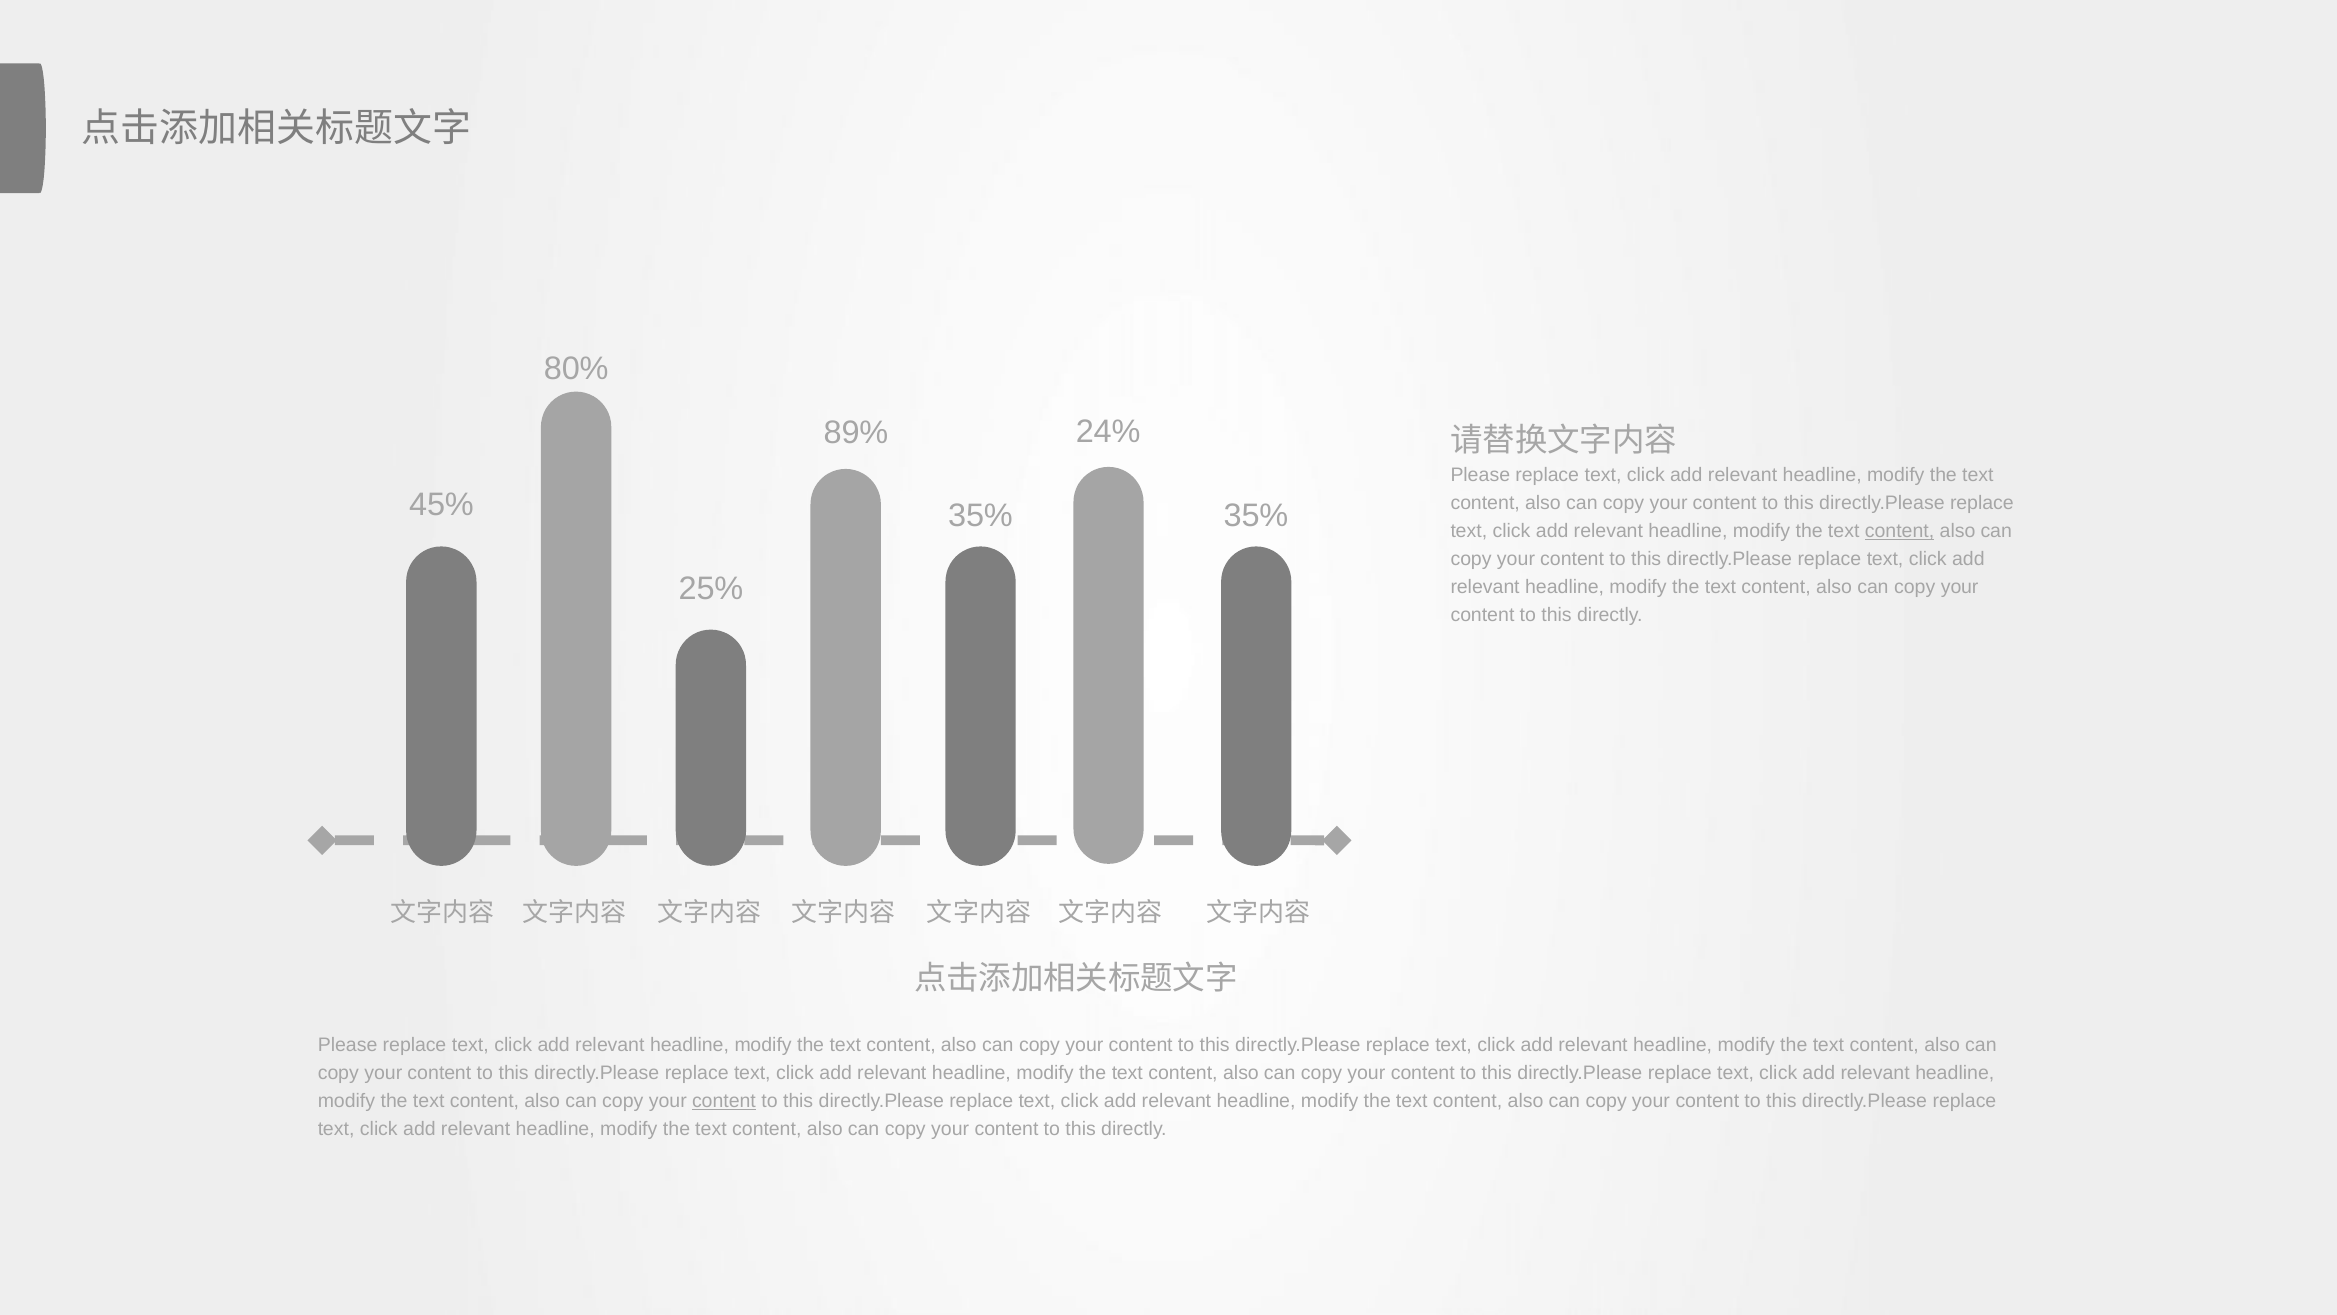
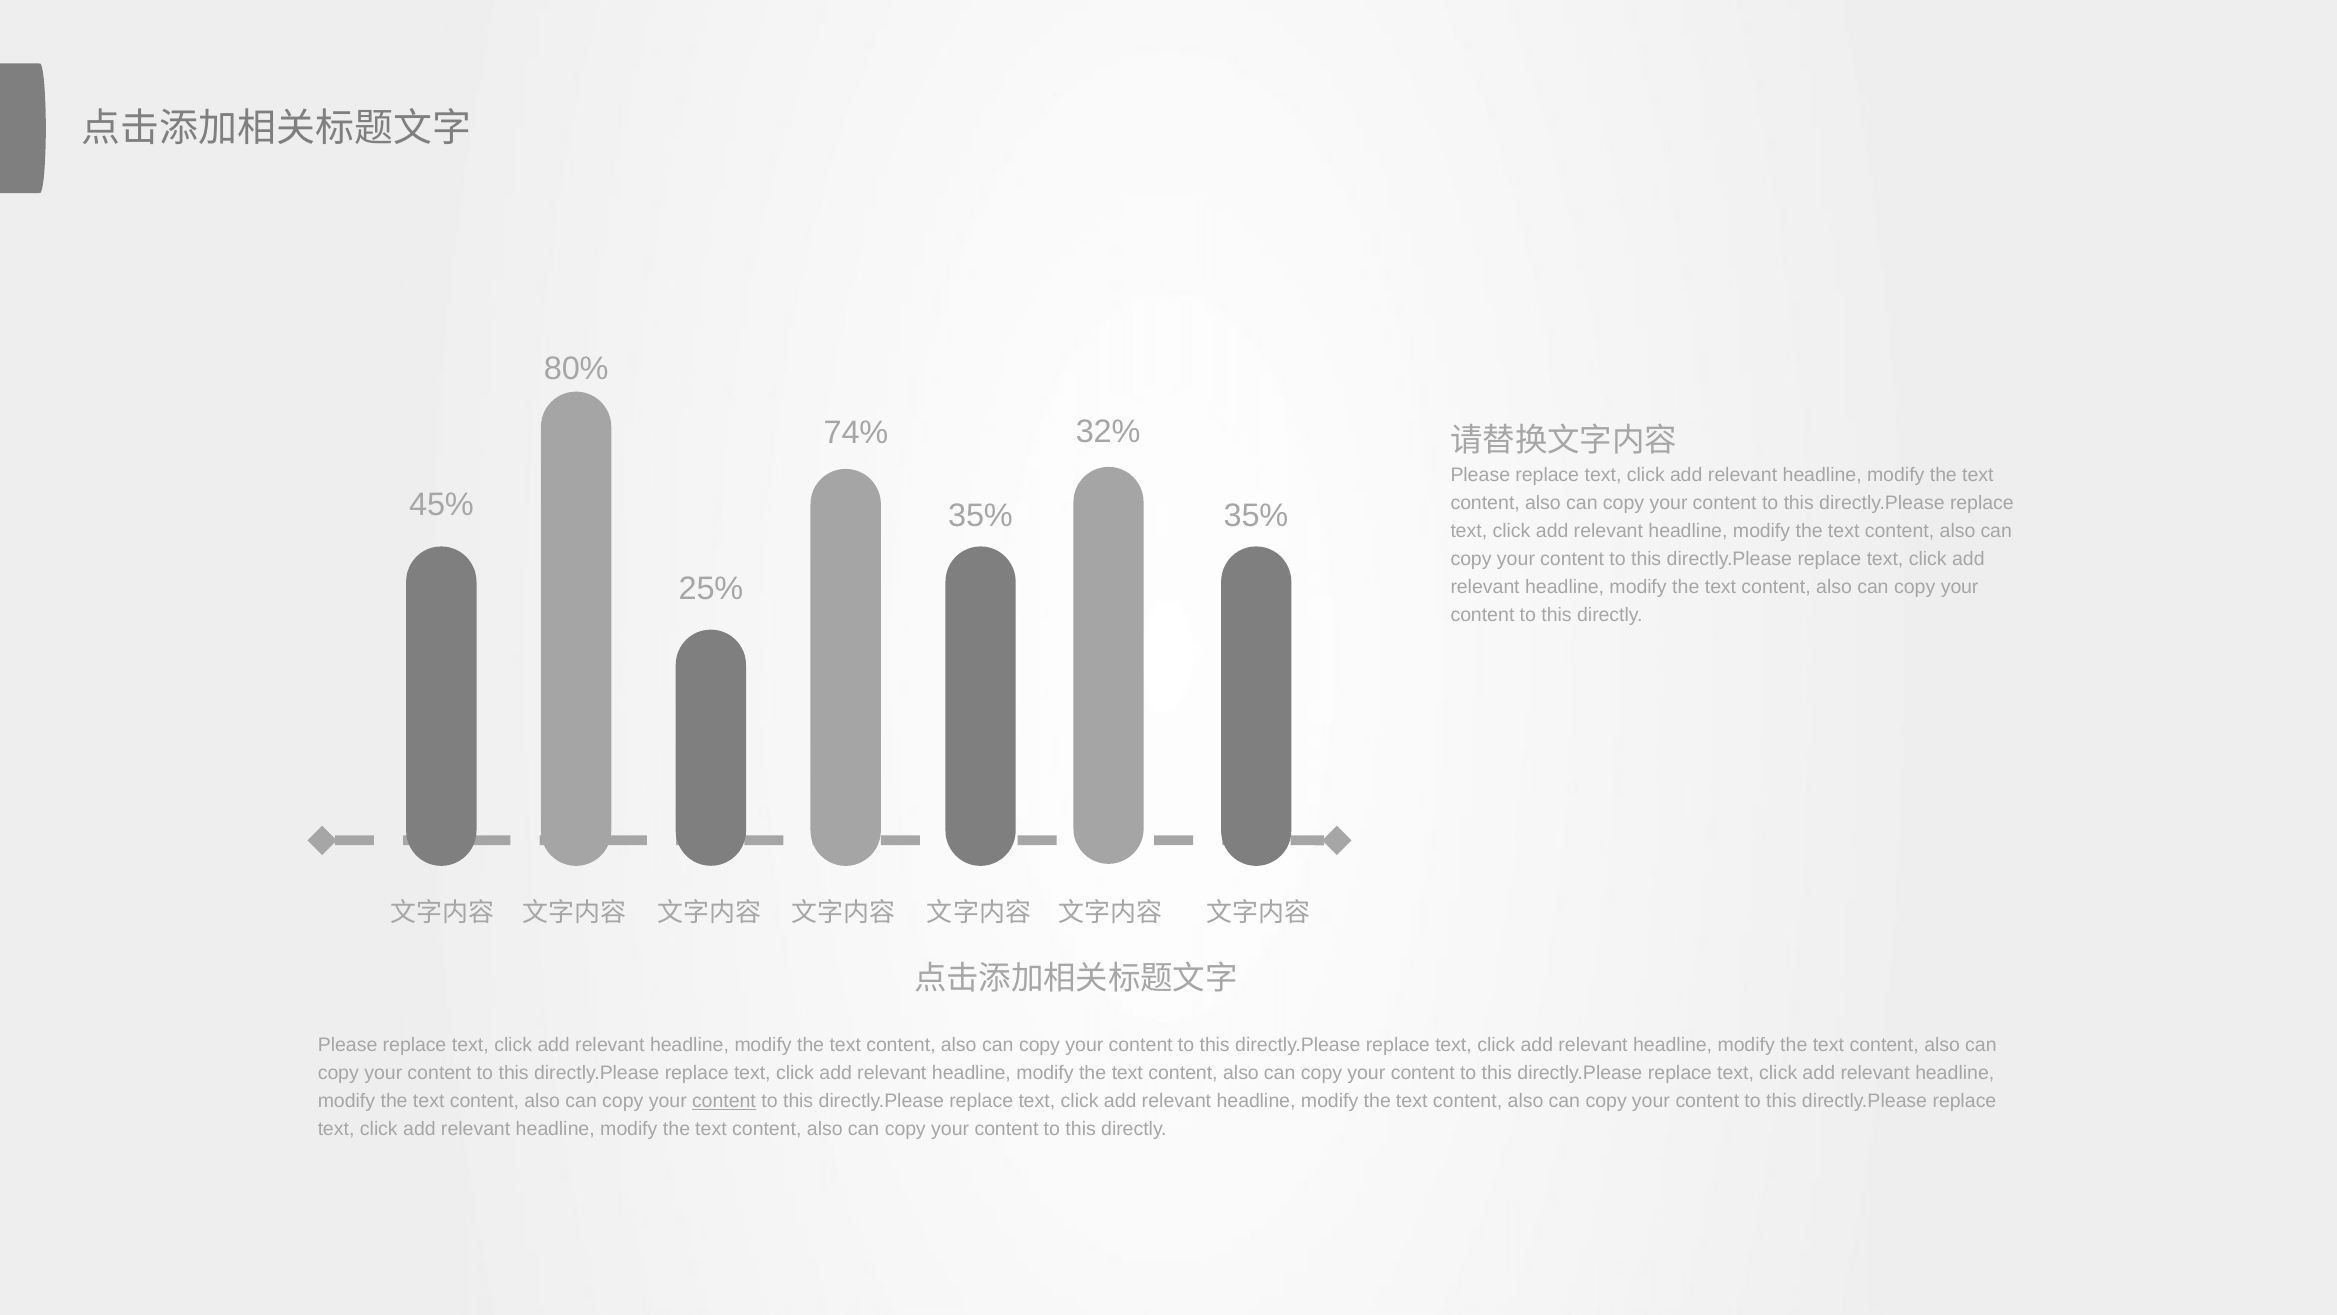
24%: 24% -> 32%
89%: 89% -> 74%
content at (1900, 531) underline: present -> none
